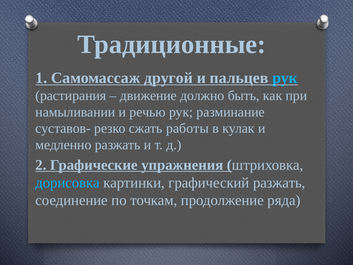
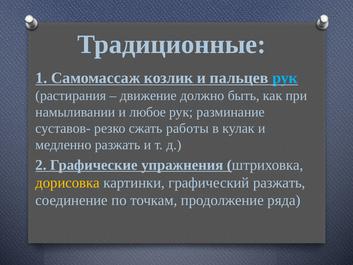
другой: другой -> козлик
речью: речью -> любое
дорисовка colour: light blue -> yellow
